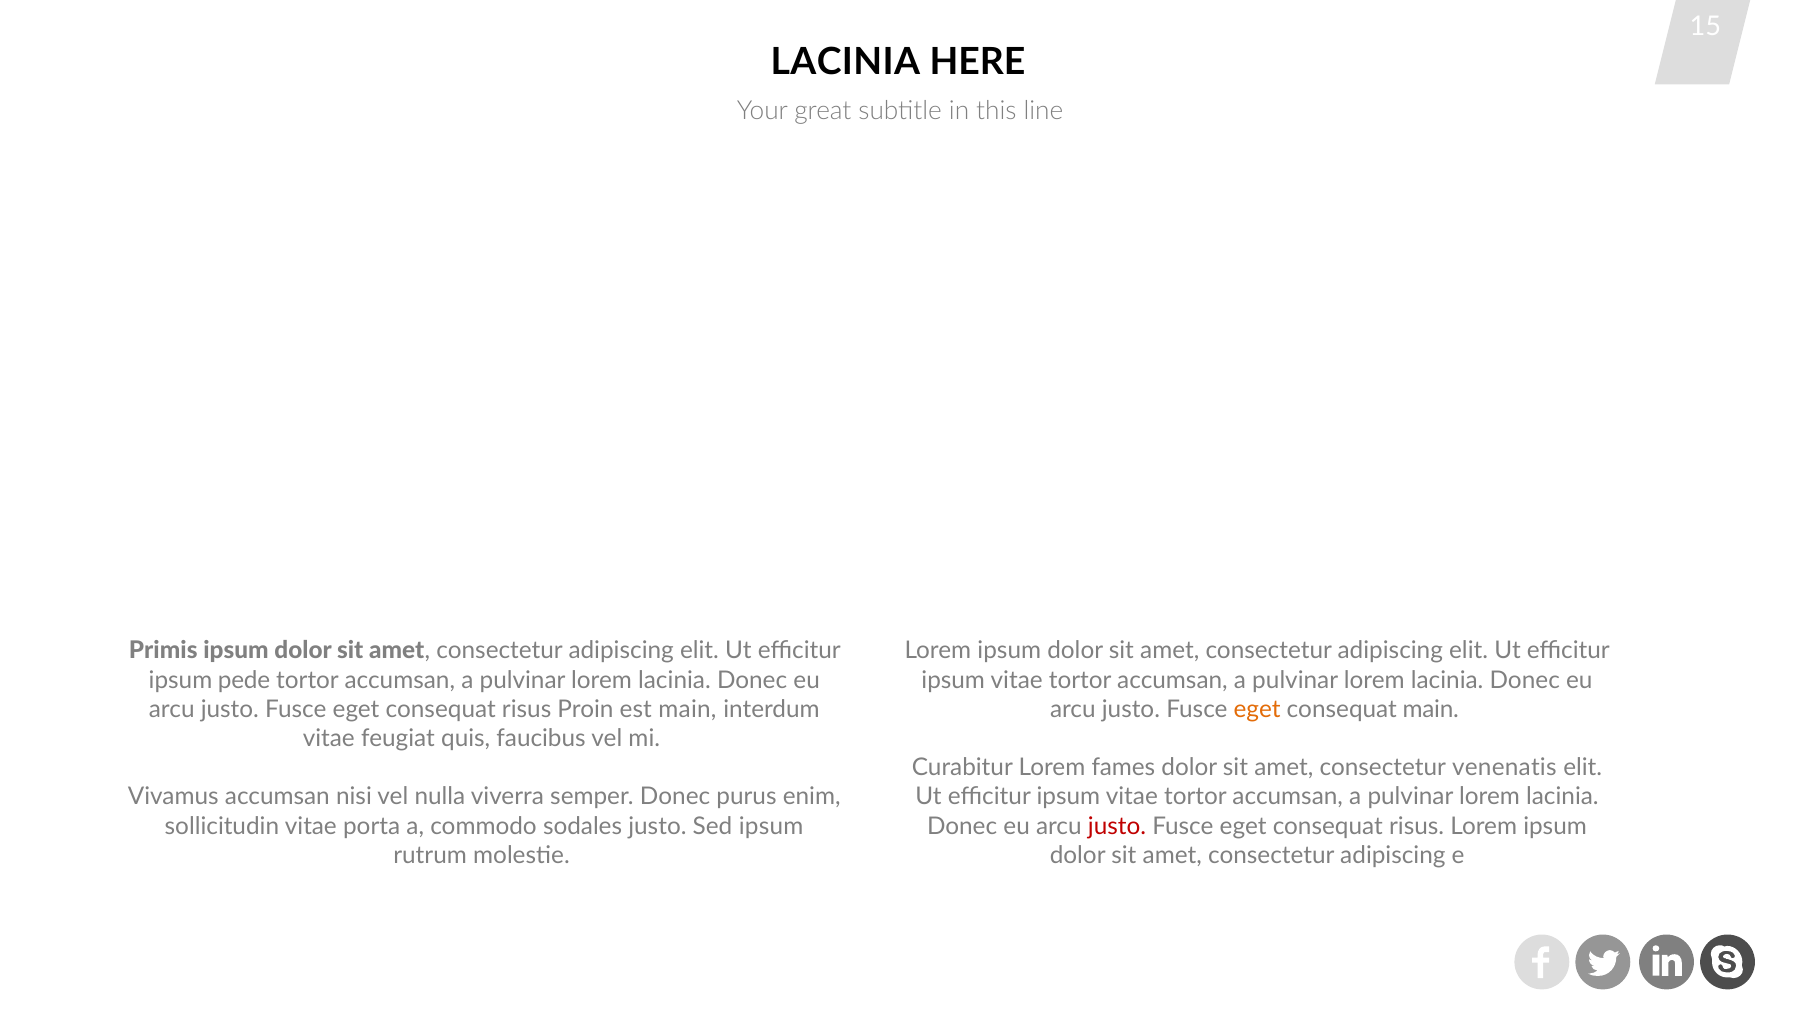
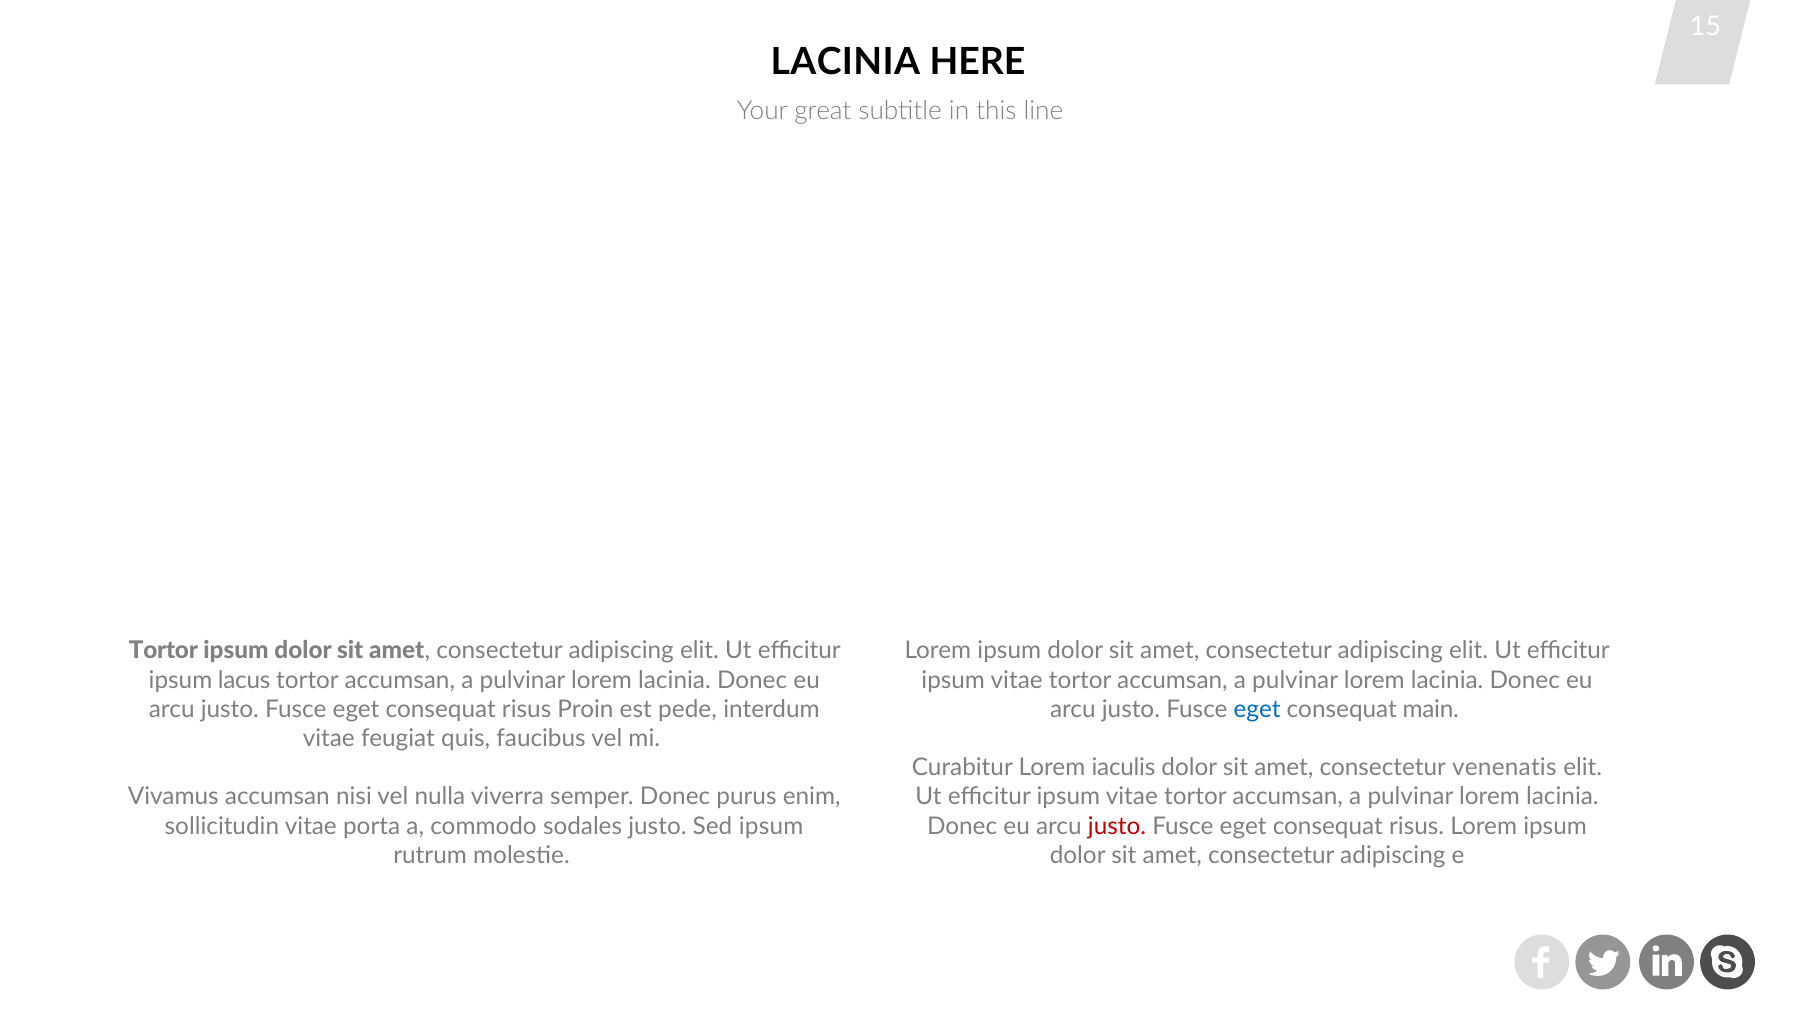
Primis at (163, 651): Primis -> Tortor
pede: pede -> lacus
est main: main -> pede
eget at (1257, 709) colour: orange -> blue
fames: fames -> iaculis
